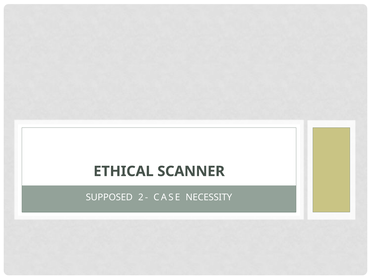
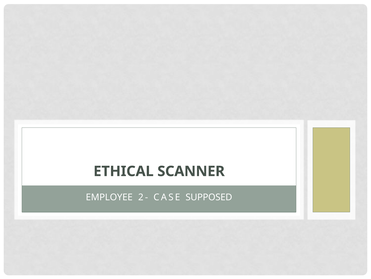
SUPPOSED: SUPPOSED -> EMPLOYEE
NECESSITY: NECESSITY -> SUPPOSED
